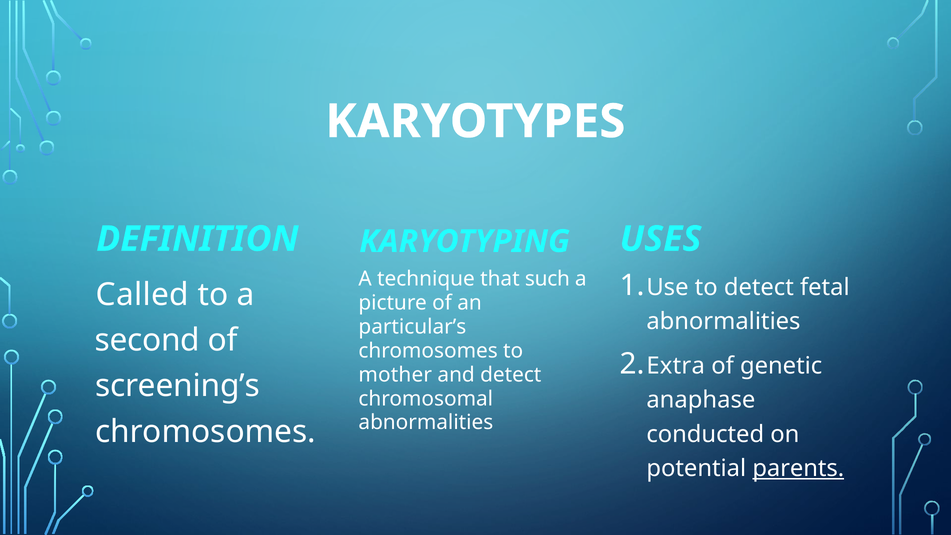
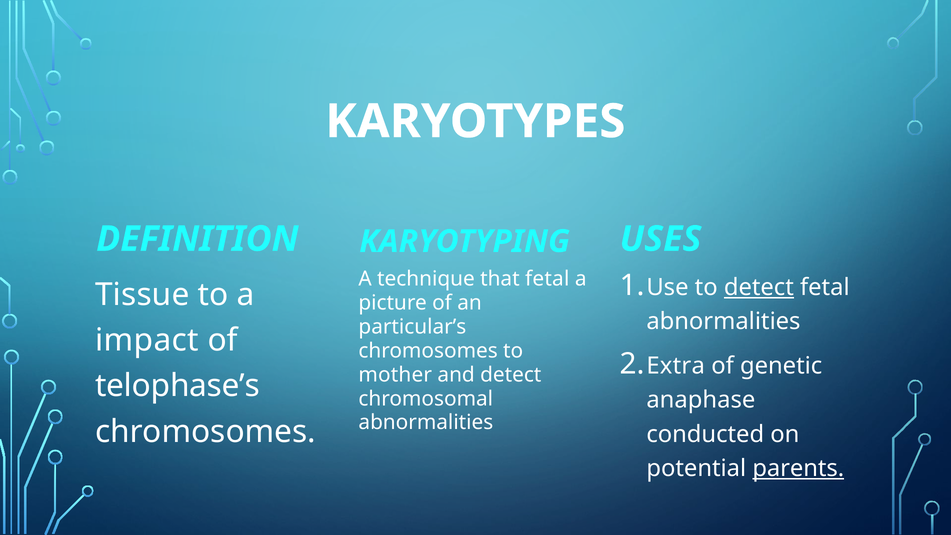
that such: such -> fetal
detect at (759, 287) underline: none -> present
Called: Called -> Tissue
second: second -> impact
screening’s: screening’s -> telophase’s
